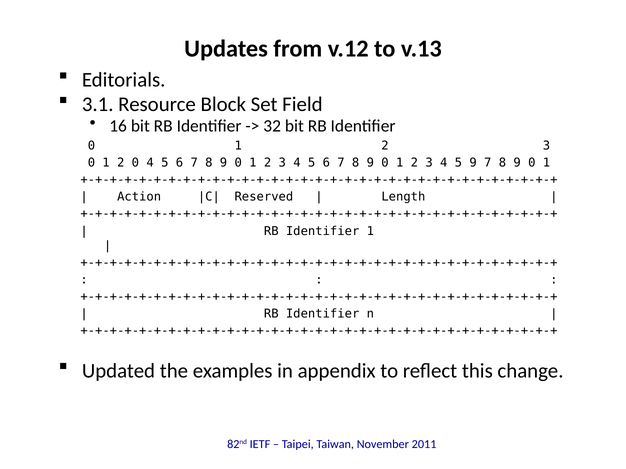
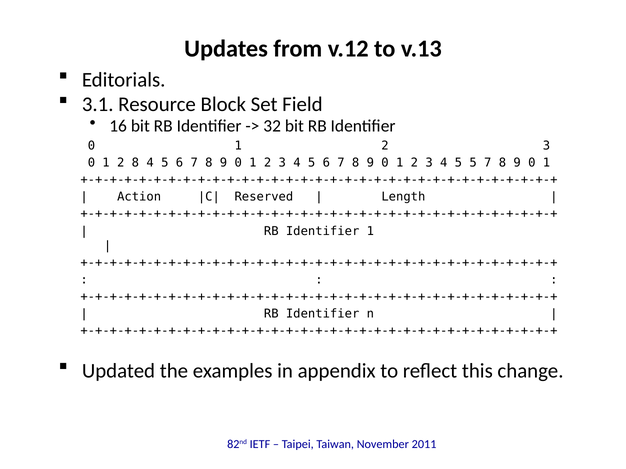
2 0: 0 -> 8
5 9: 9 -> 5
